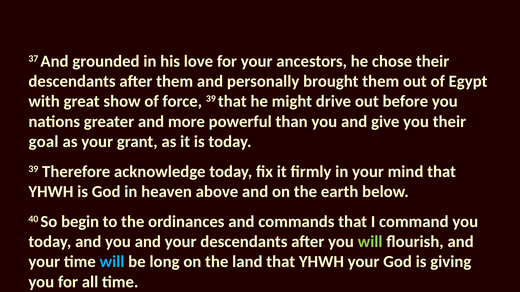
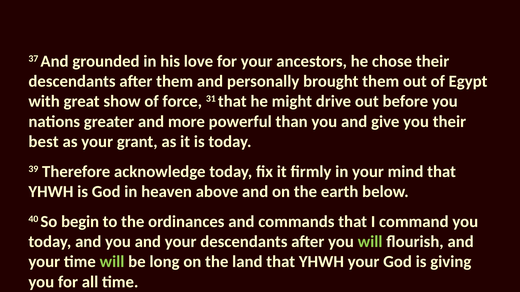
force 39: 39 -> 31
goal: goal -> best
will at (112, 262) colour: light blue -> light green
